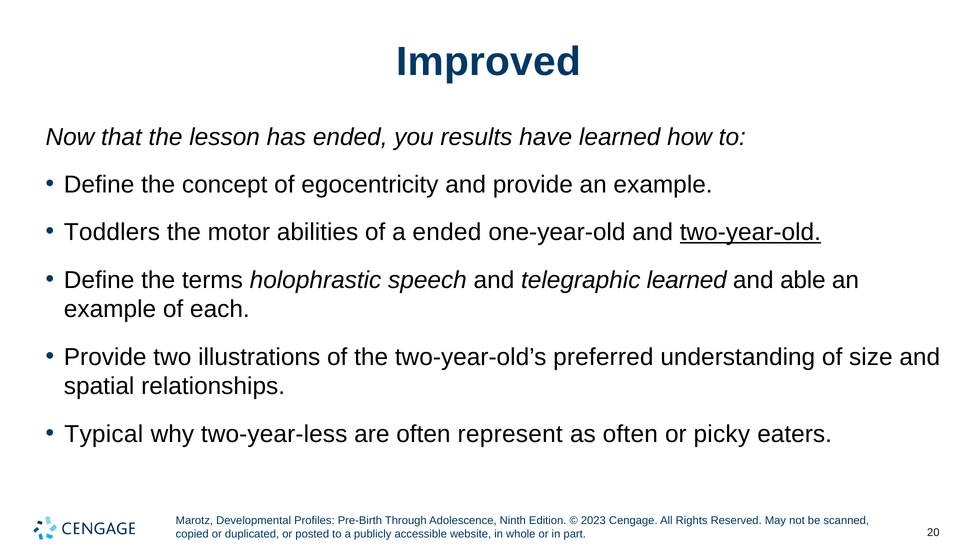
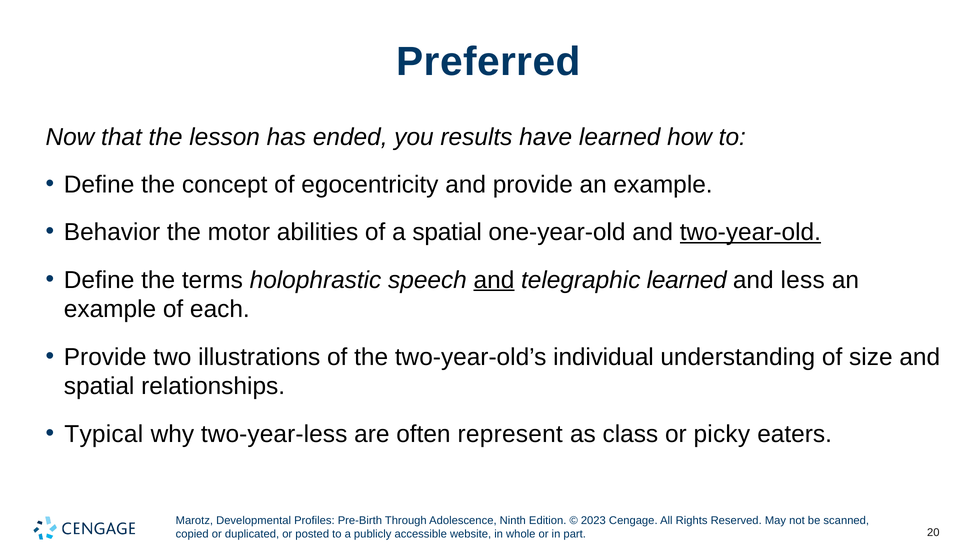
Improved: Improved -> Preferred
Toddlers: Toddlers -> Behavior
a ended: ended -> spatial
and at (494, 280) underline: none -> present
able: able -> less
preferred: preferred -> individual
as often: often -> class
